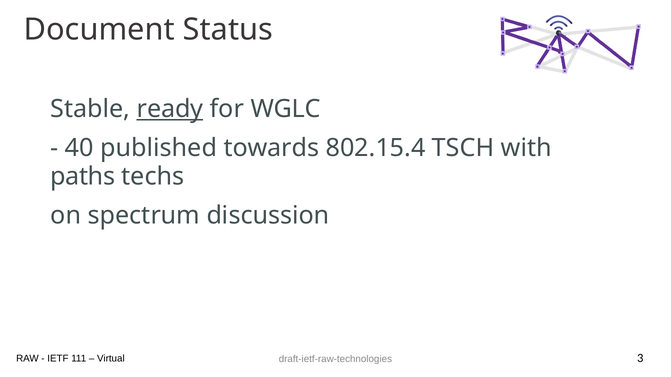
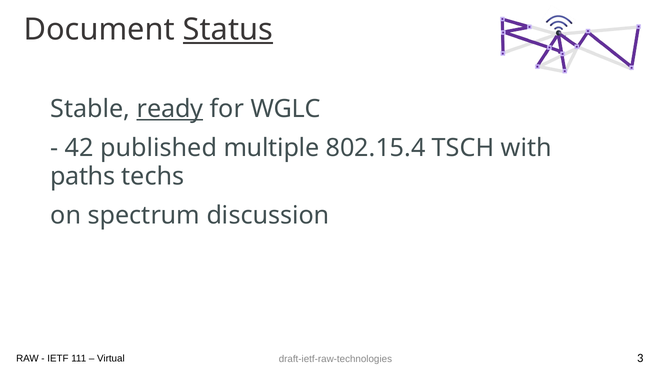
Status underline: none -> present
40: 40 -> 42
towards: towards -> multiple
